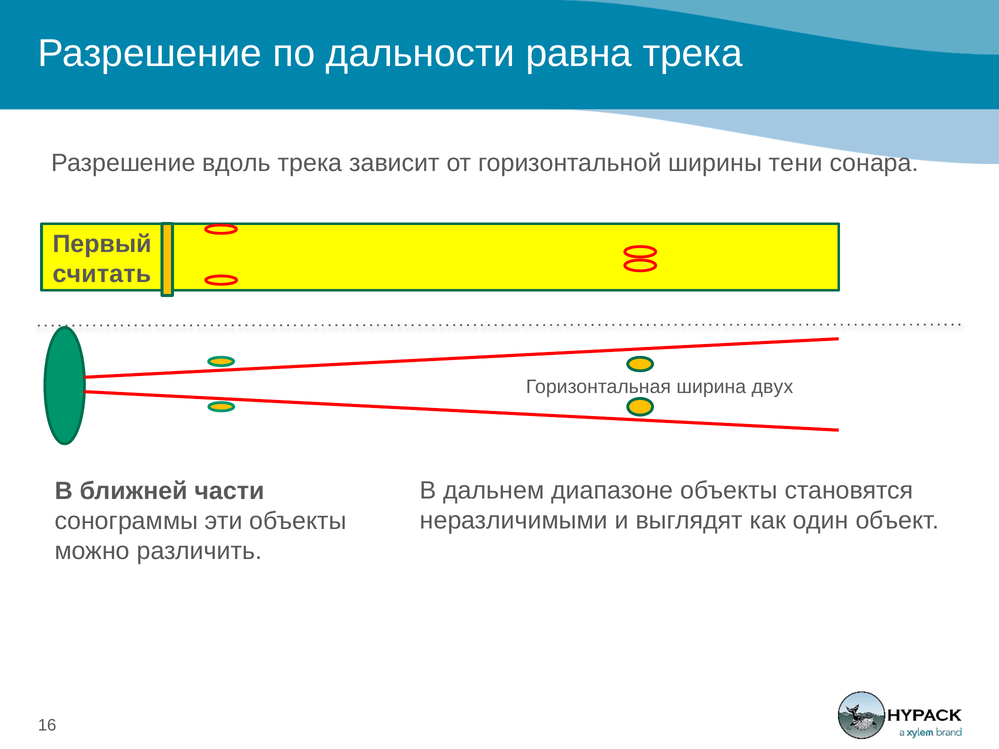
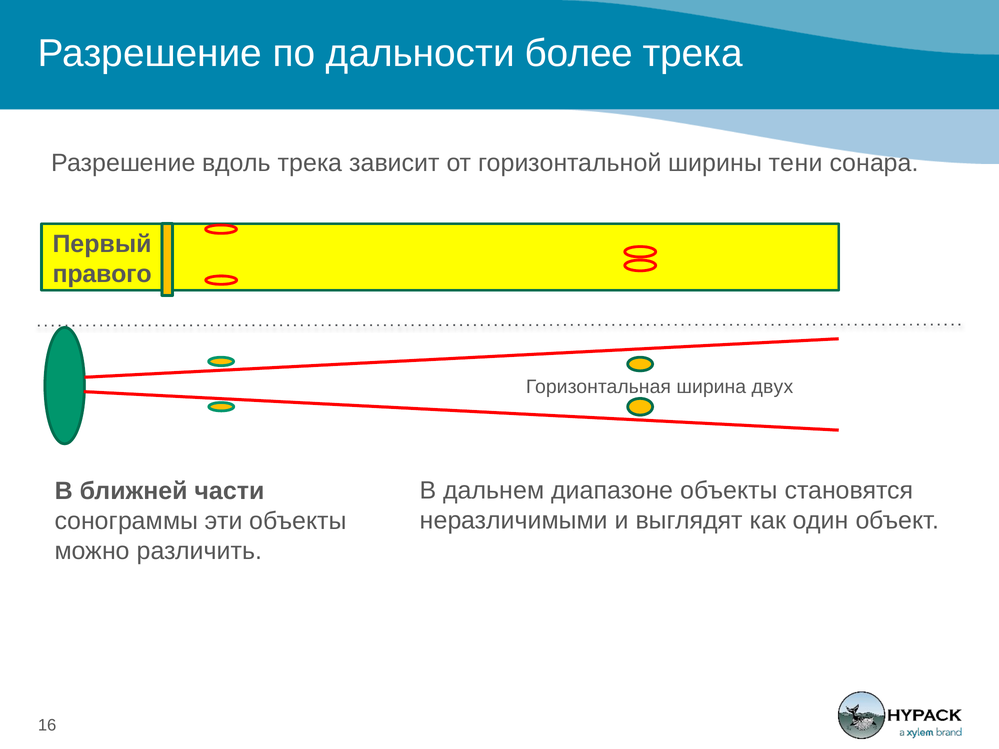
равна: равна -> более
считать: считать -> правого
